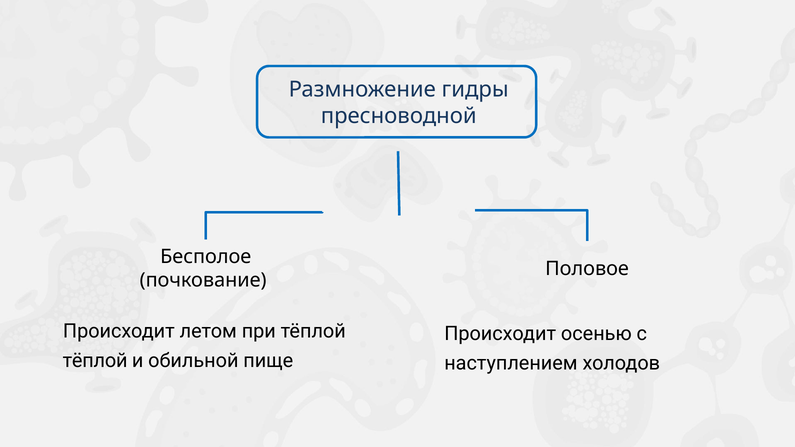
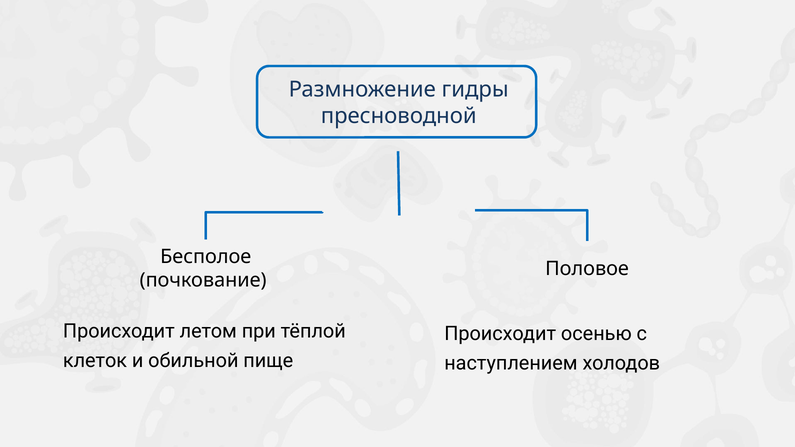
тёплой at (95, 361): тёплой -> клеток
